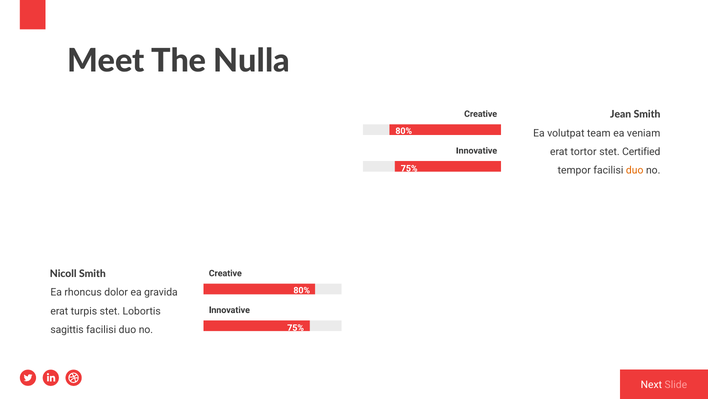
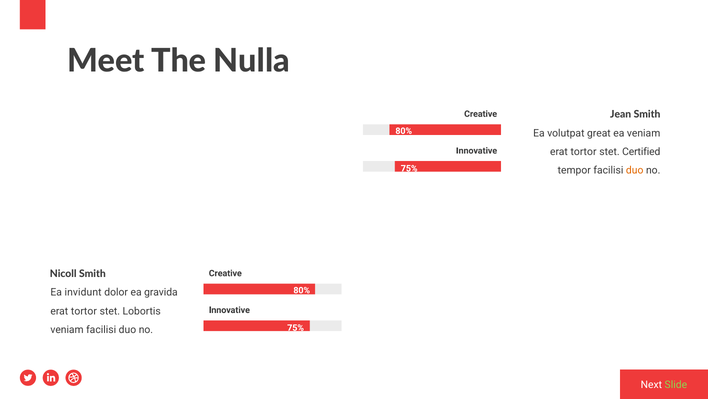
team: team -> great
rhoncus: rhoncus -> invidunt
turpis at (84, 311): turpis -> tortor
sagittis at (67, 329): sagittis -> veniam
Slide colour: pink -> light green
